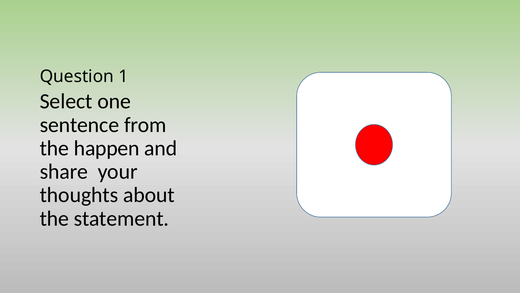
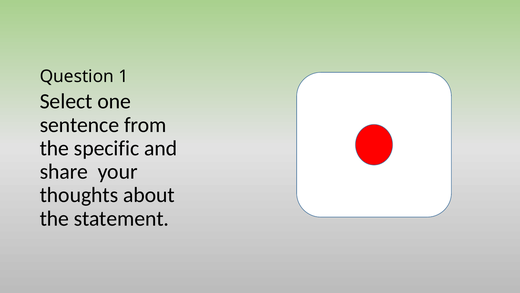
happen: happen -> specific
